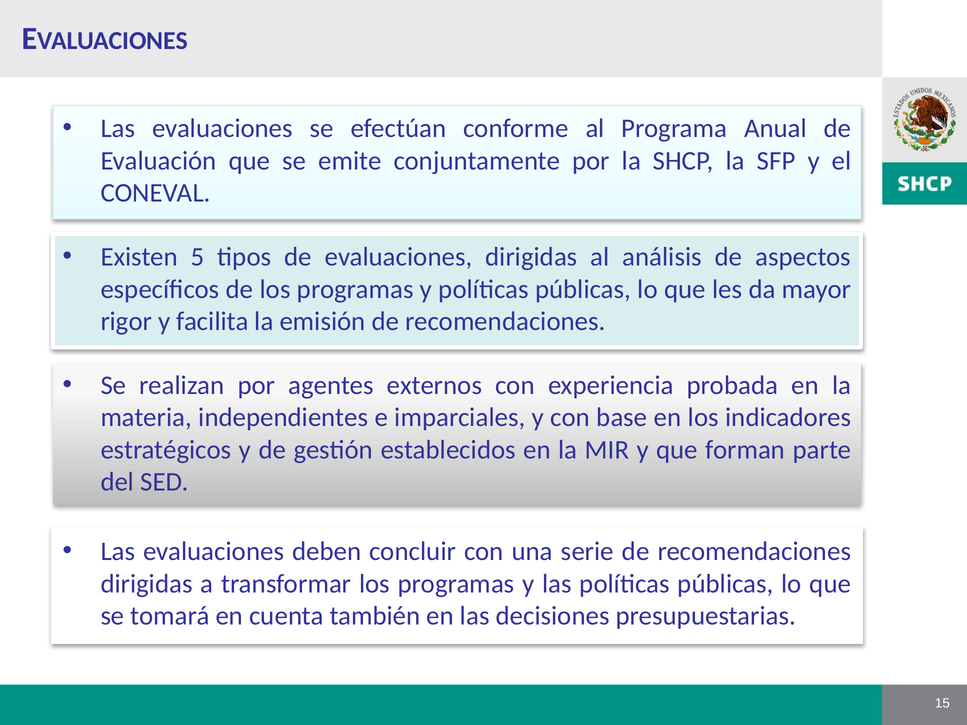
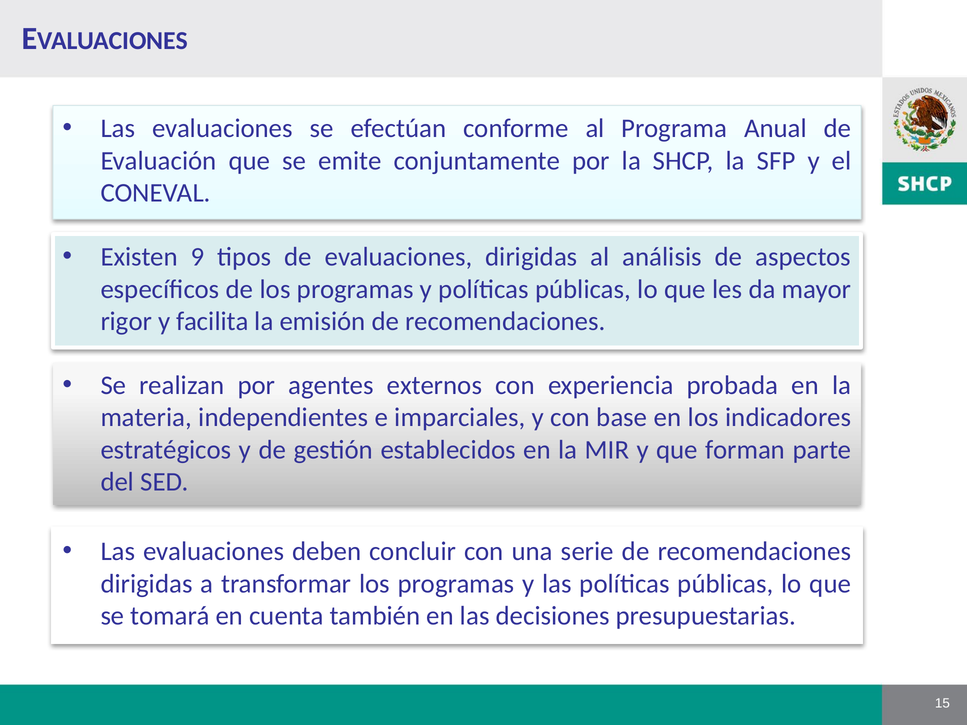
5: 5 -> 9
